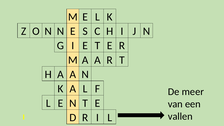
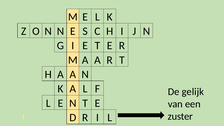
meer: meer -> gelijk
vallen: vallen -> zuster
